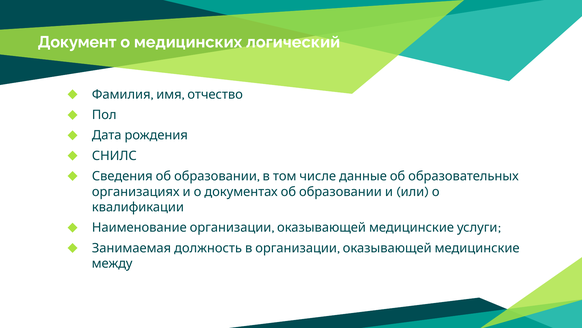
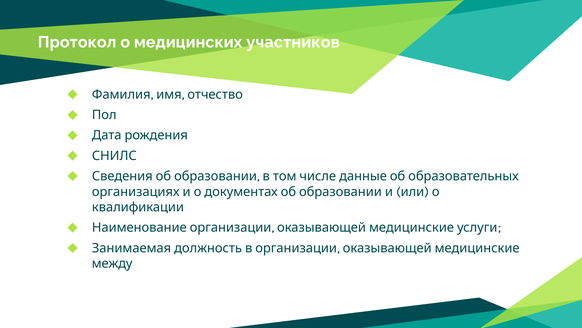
Документ: Документ -> Протокол
логический: логический -> участников
